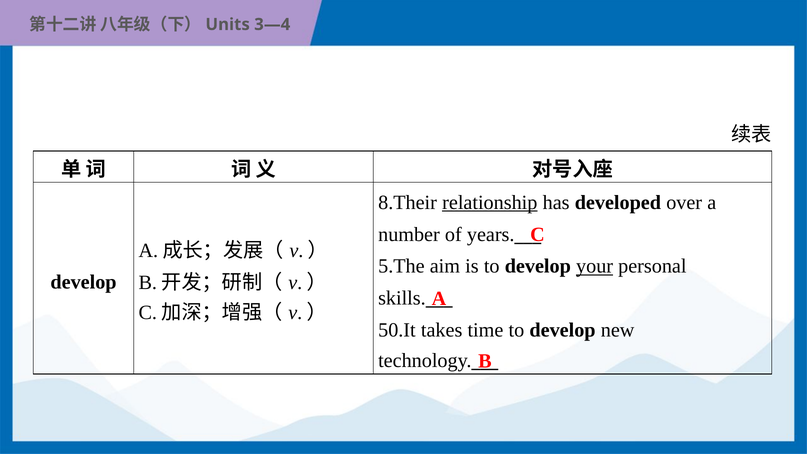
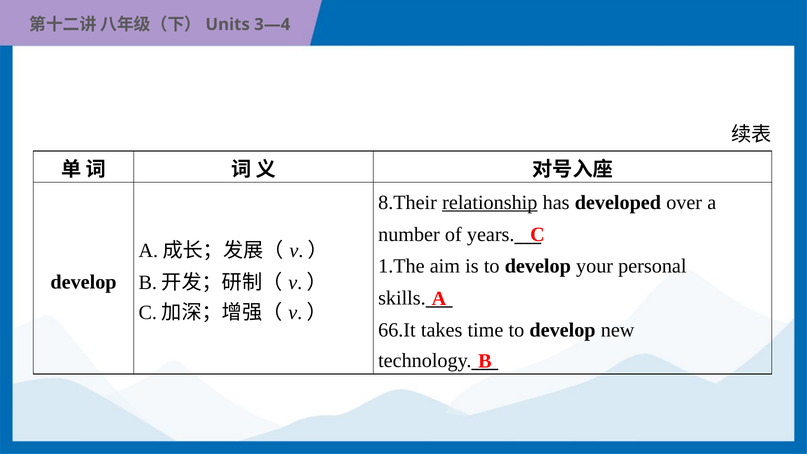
5.The: 5.The -> 1.The
your underline: present -> none
50.It: 50.It -> 66.It
